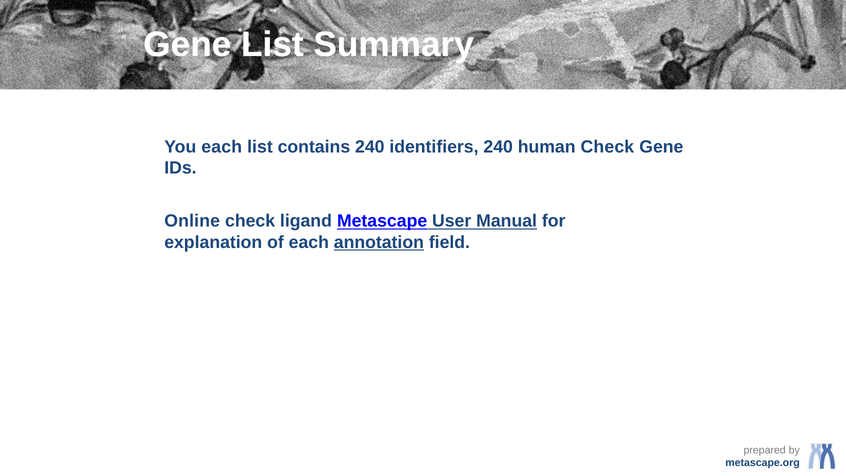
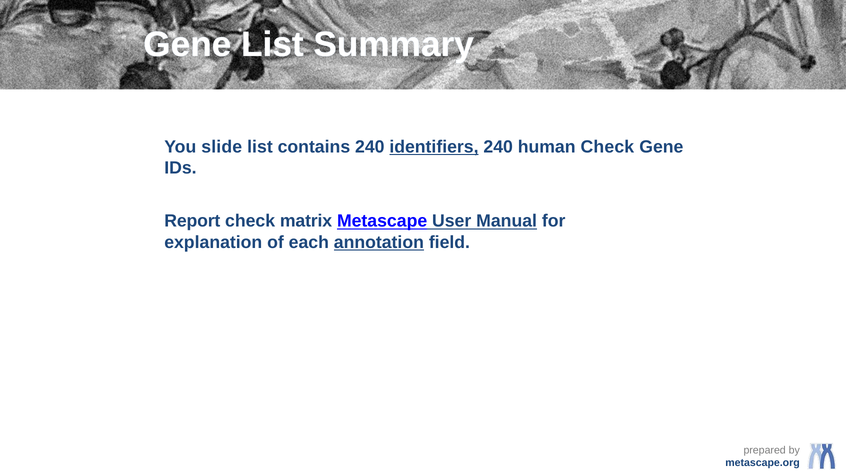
You each: each -> slide
identifiers underline: none -> present
Online: Online -> Report
ligand: ligand -> matrix
